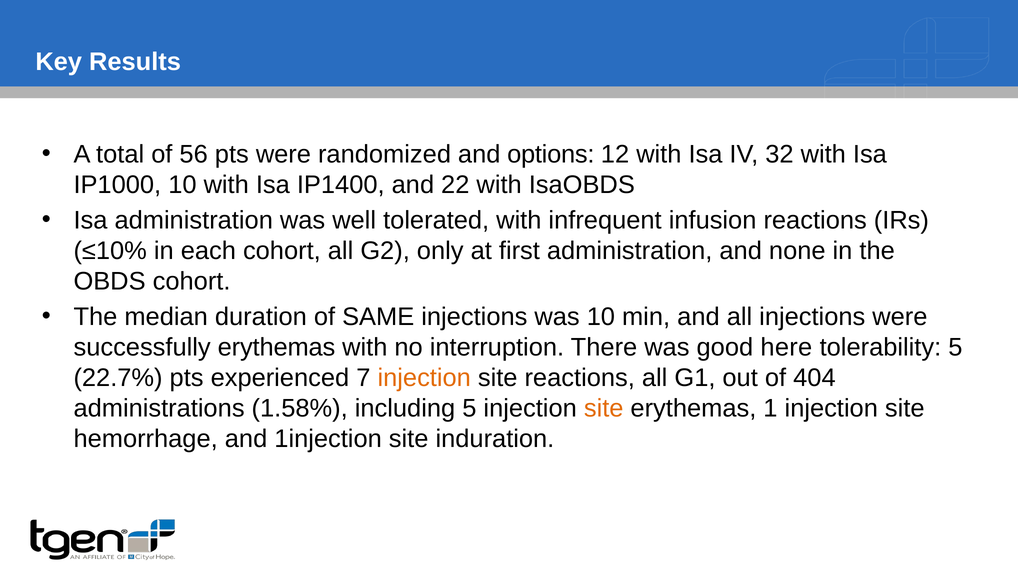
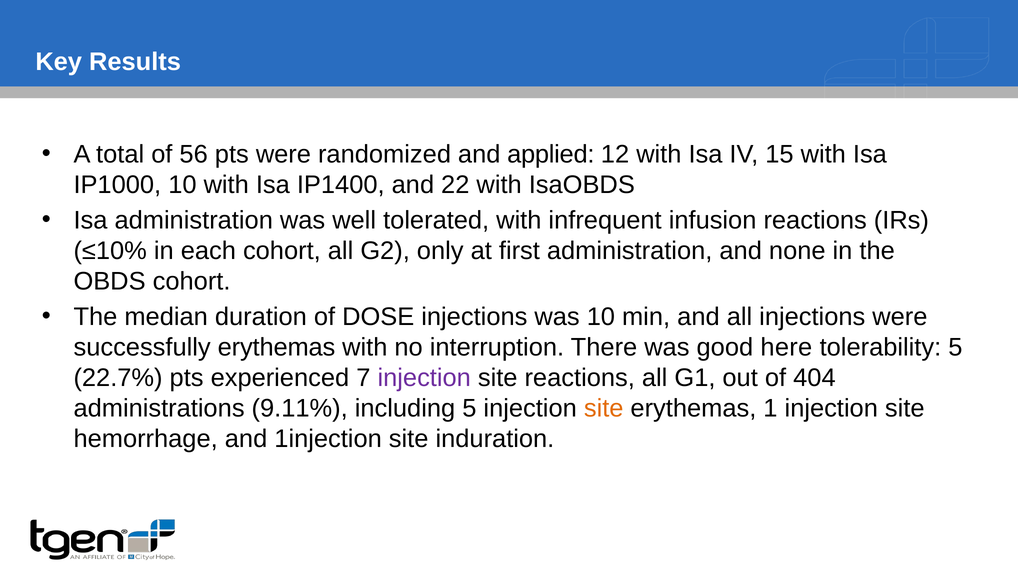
options: options -> applied
32: 32 -> 15
SAME: SAME -> DOSE
injection at (424, 378) colour: orange -> purple
1.58%: 1.58% -> 9.11%
